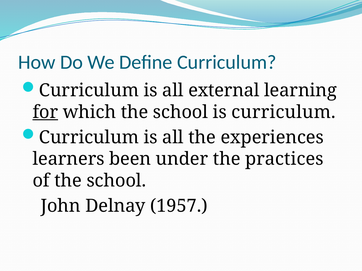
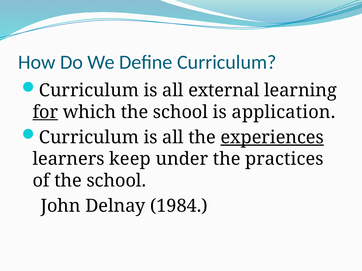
is curriculum: curriculum -> application
experiences underline: none -> present
been: been -> keep
1957: 1957 -> 1984
